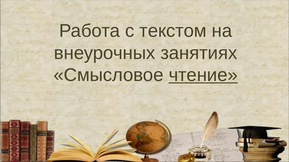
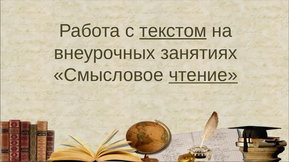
текстом underline: none -> present
